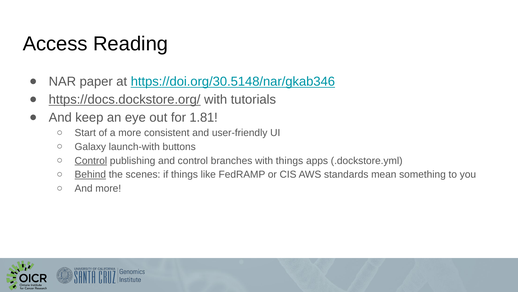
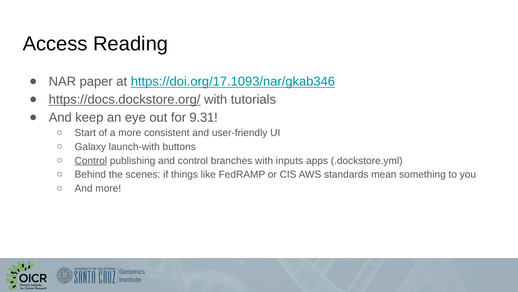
https://doi.org/30.5148/nar/gkab346: https://doi.org/30.5148/nar/gkab346 -> https://doi.org/17.1093/nar/gkab346
1.81: 1.81 -> 9.31
with things: things -> inputs
Behind underline: present -> none
